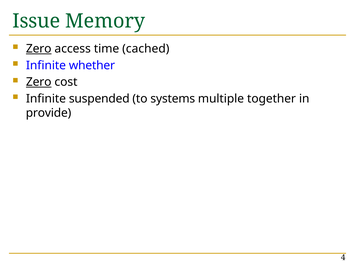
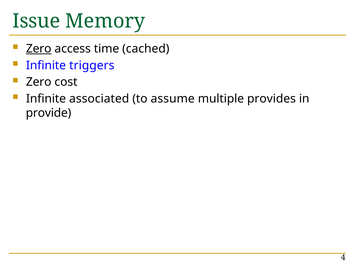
whether: whether -> triggers
Zero at (39, 82) underline: present -> none
suspended: suspended -> associated
systems: systems -> assume
together: together -> provides
